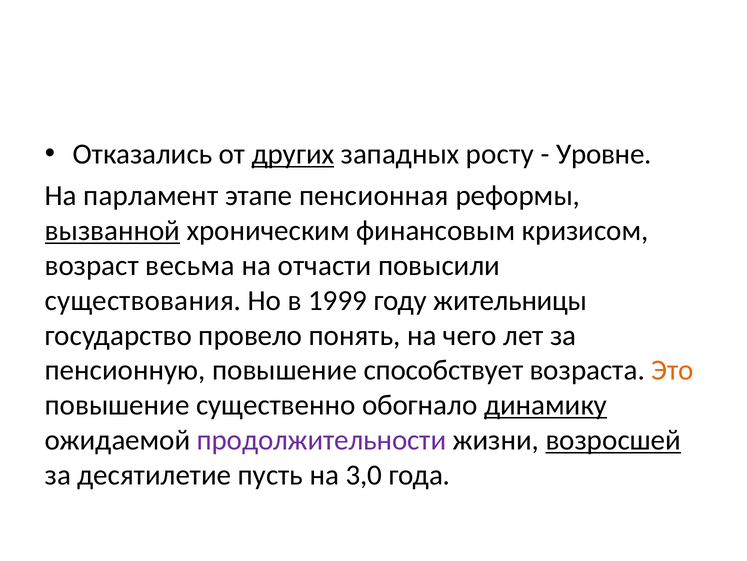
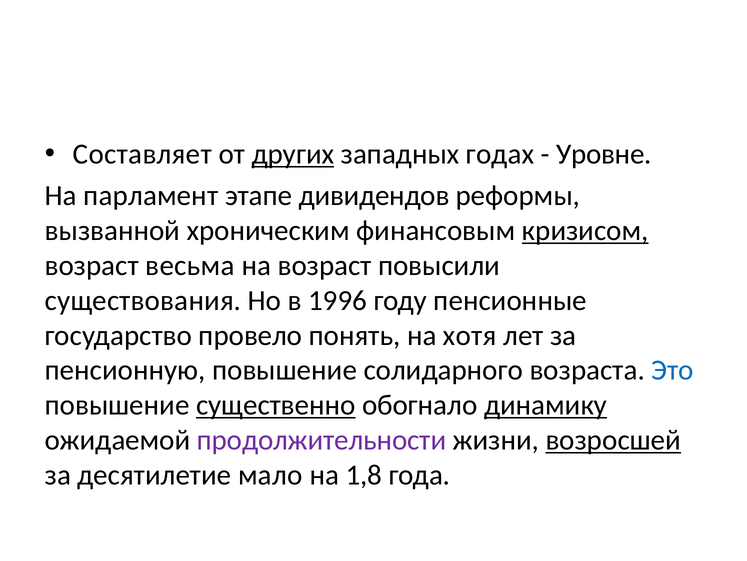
Отказались: Отказались -> Составляет
росту: росту -> годах
пенсионная: пенсионная -> дивидендов
вызванной underline: present -> none
кризисом underline: none -> present
на отчасти: отчасти -> возраст
1999: 1999 -> 1996
жительницы: жительницы -> пенсионные
чего: чего -> хотя
способствует: способствует -> солидарного
Это colour: orange -> blue
существенно underline: none -> present
пусть: пусть -> мало
3,0: 3,0 -> 1,8
